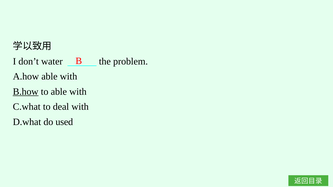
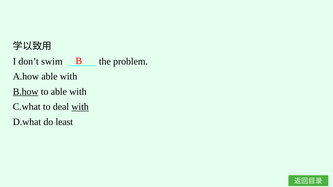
water: water -> swim
with at (80, 107) underline: none -> present
used: used -> least
